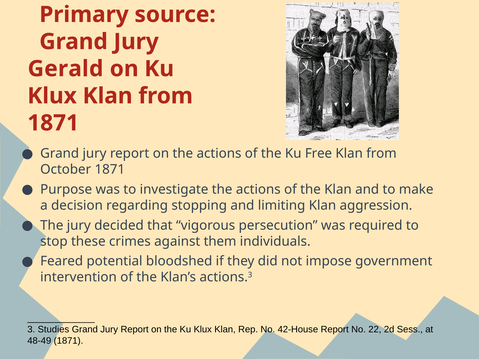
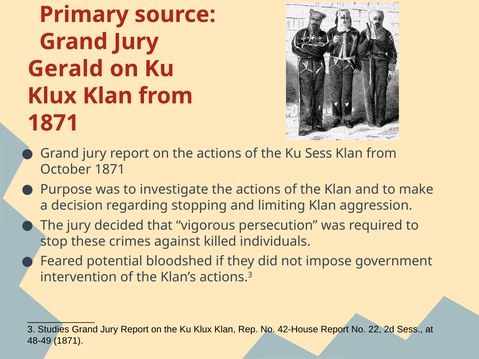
Ku Free: Free -> Sess
them: them -> killed
